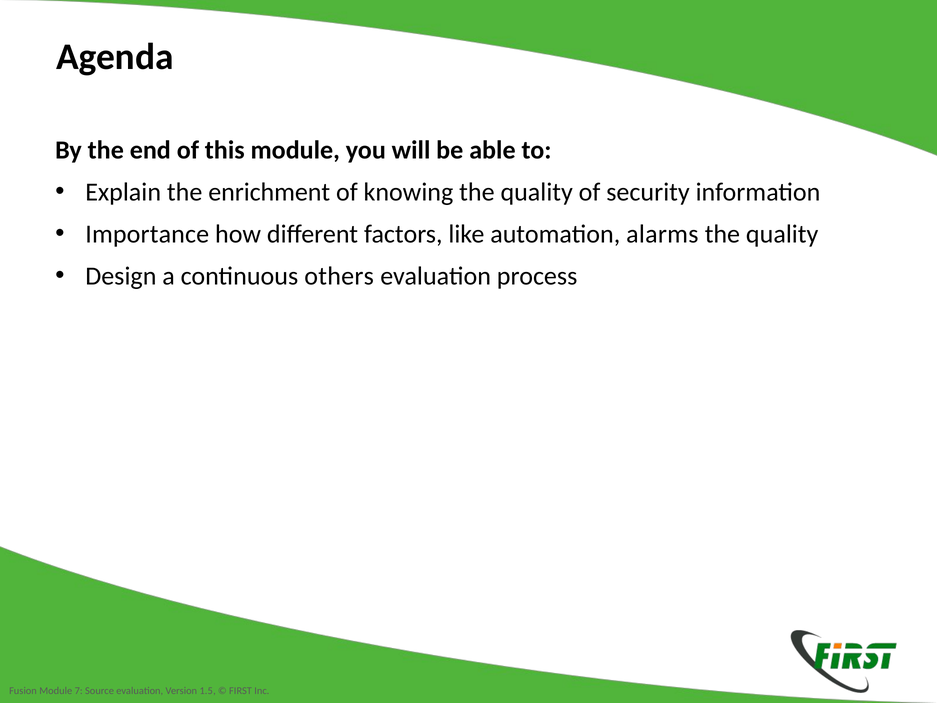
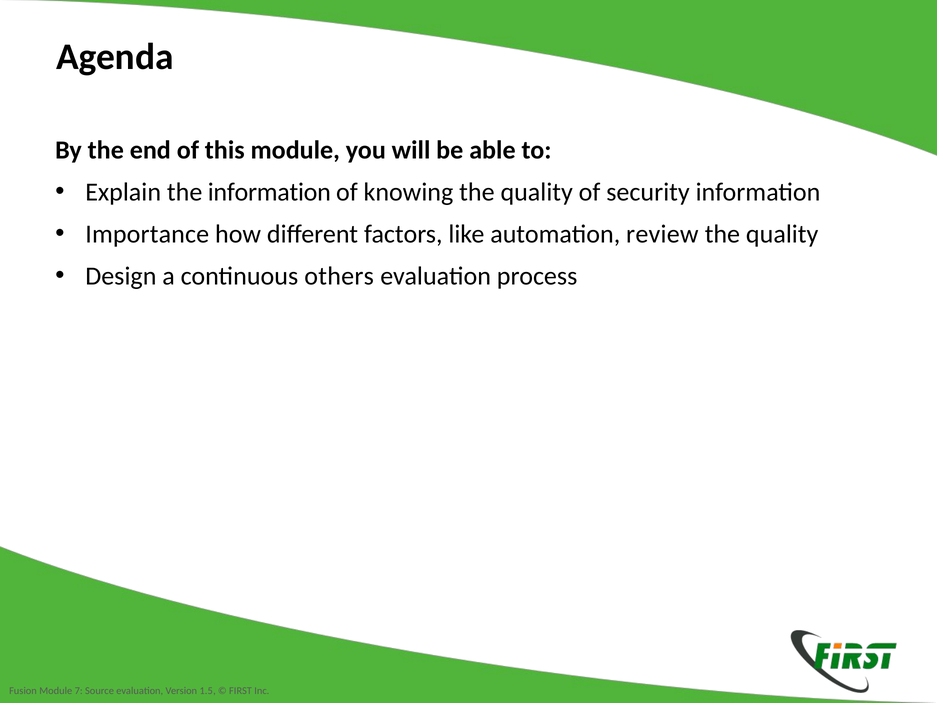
the enrichment: enrichment -> information
alarms: alarms -> review
